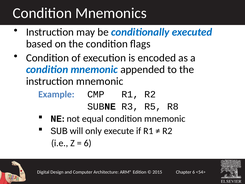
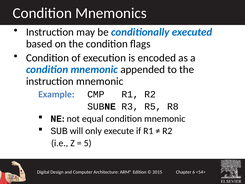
6 at (88, 143): 6 -> 5
